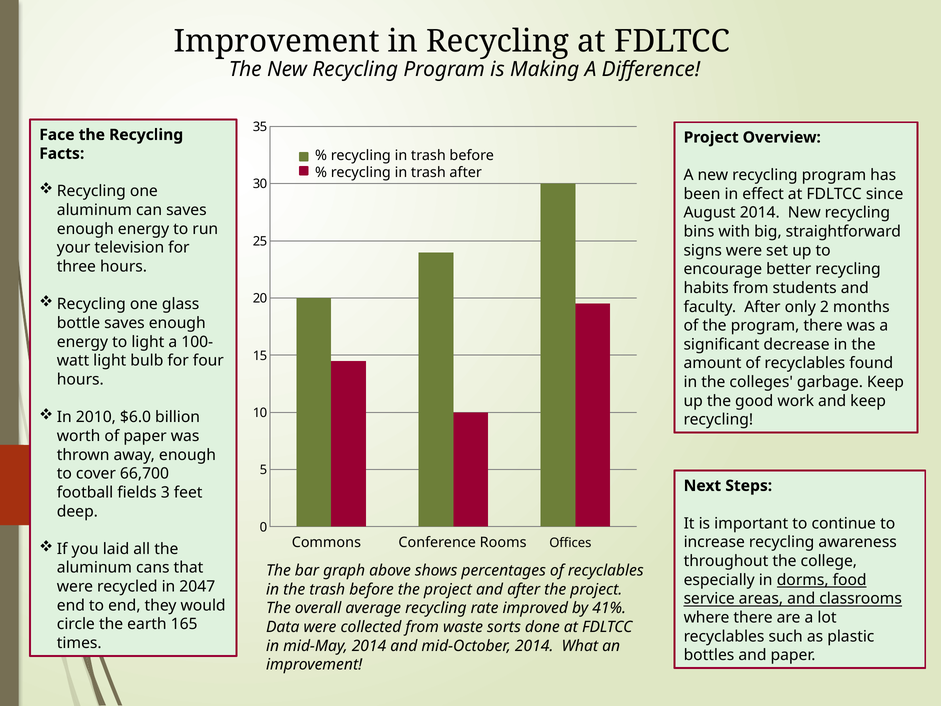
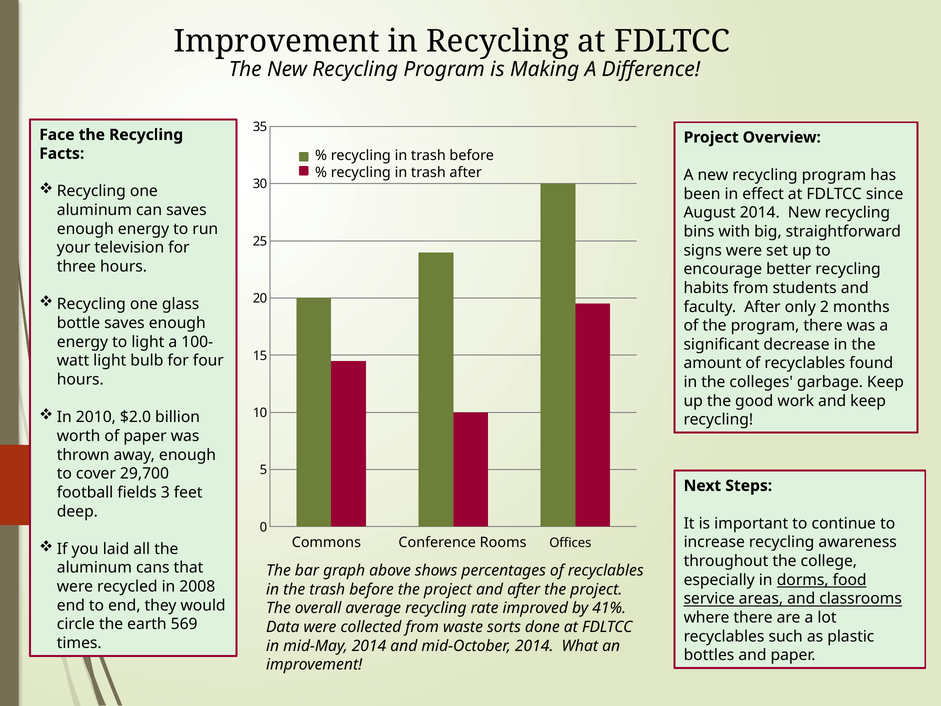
$6.0: $6.0 -> $2.0
66,700: 66,700 -> 29,700
2047: 2047 -> 2008
165: 165 -> 569
